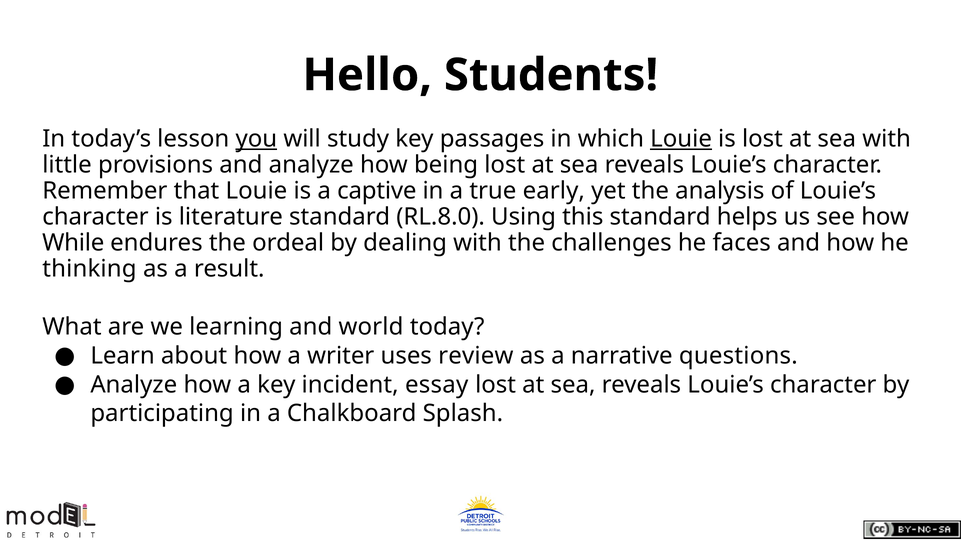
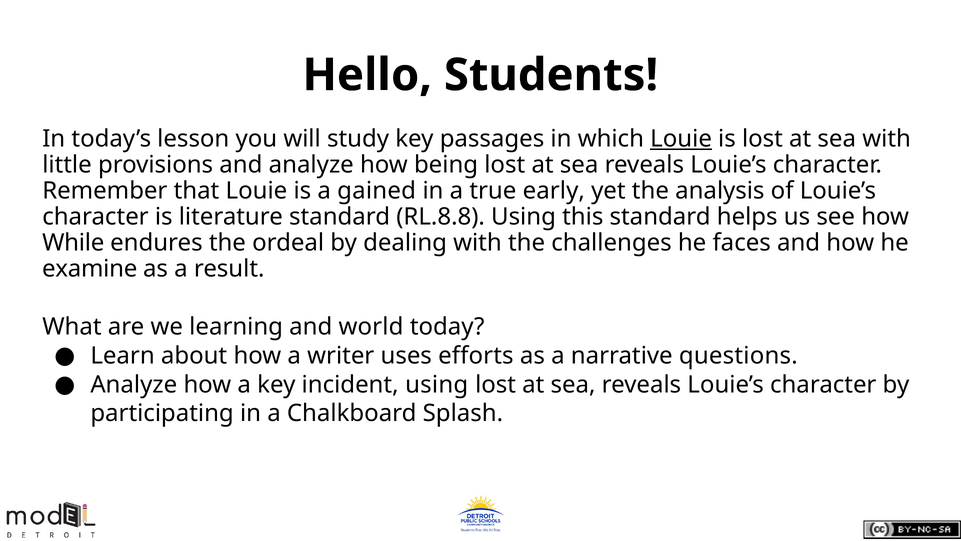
you underline: present -> none
captive: captive -> gained
RL.8.0: RL.8.0 -> RL.8.8
thinking: thinking -> examine
review: review -> efforts
incident essay: essay -> using
